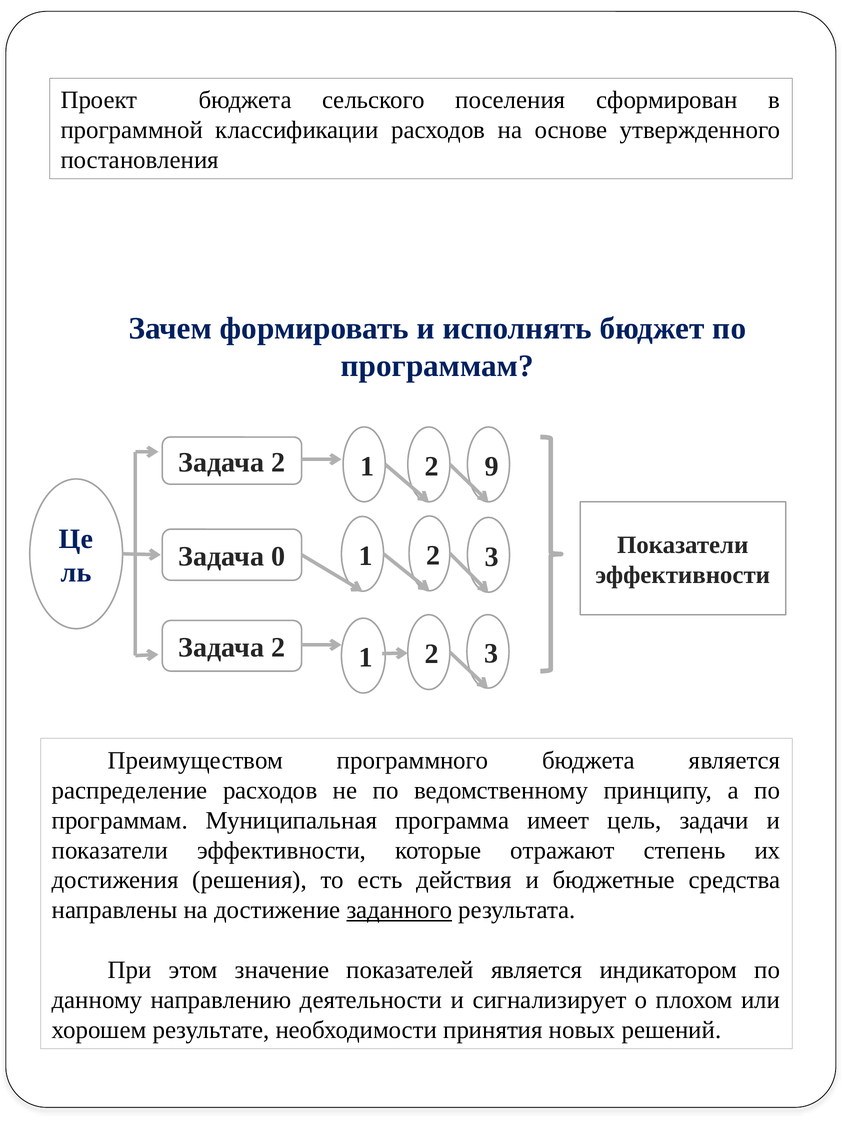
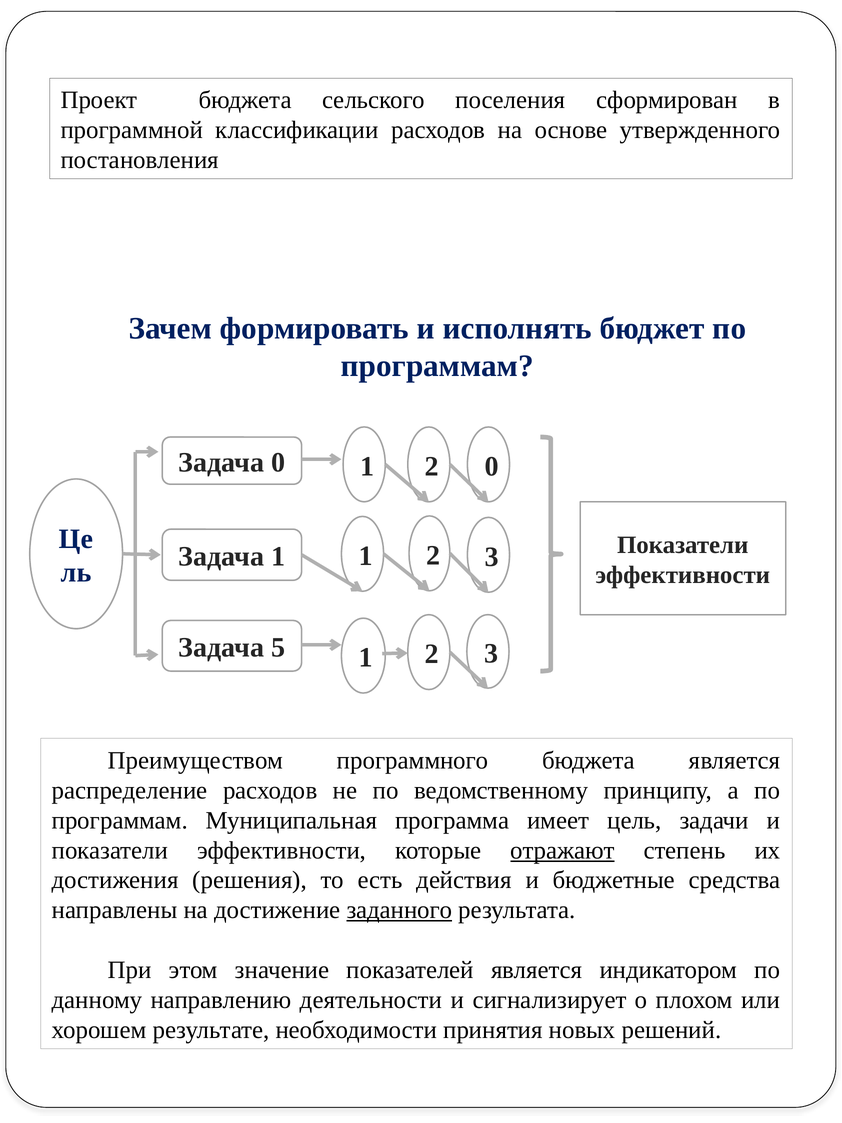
2 at (278, 462): 2 -> 0
2 9: 9 -> 0
Задача 0: 0 -> 1
2 at (278, 648): 2 -> 5
отражают underline: none -> present
